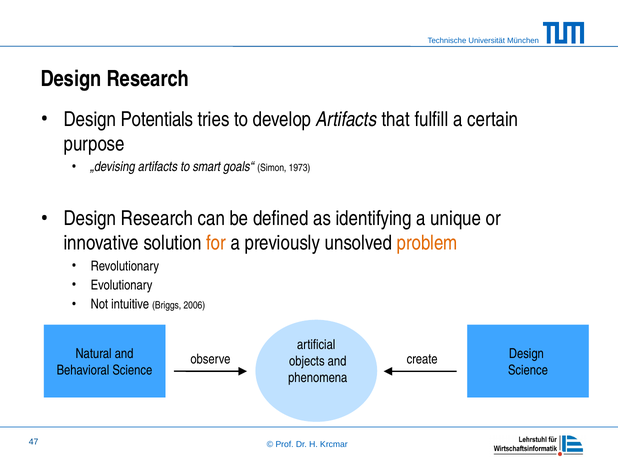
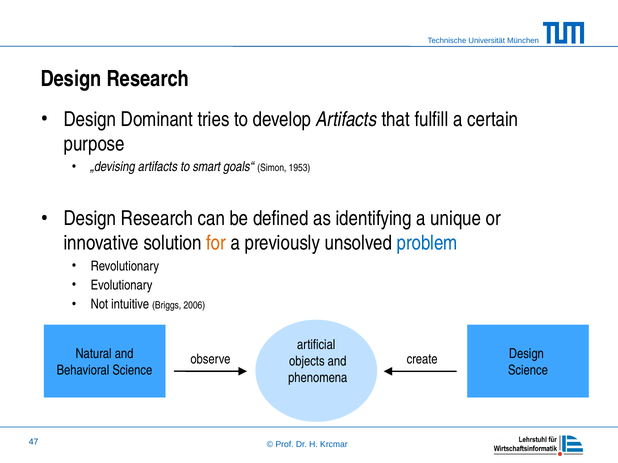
Potentials: Potentials -> Dominant
1973: 1973 -> 1953
problem colour: orange -> blue
